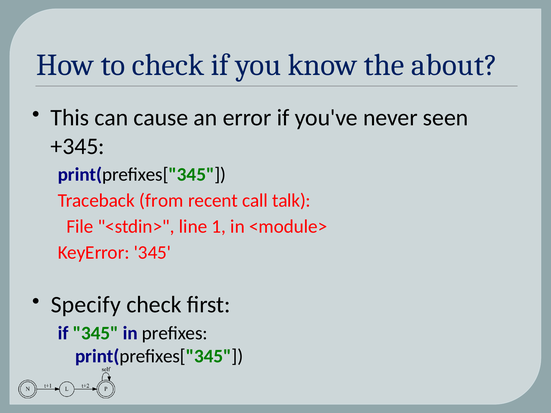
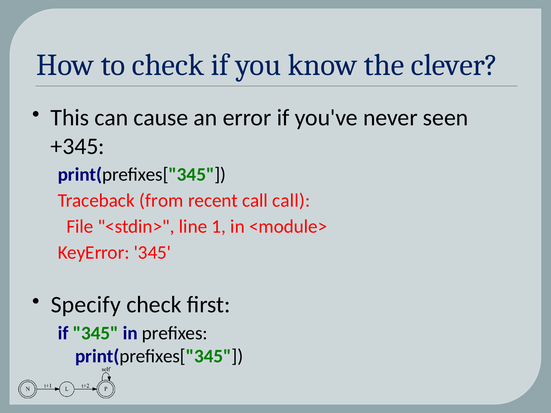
about: about -> clever
call talk: talk -> call
